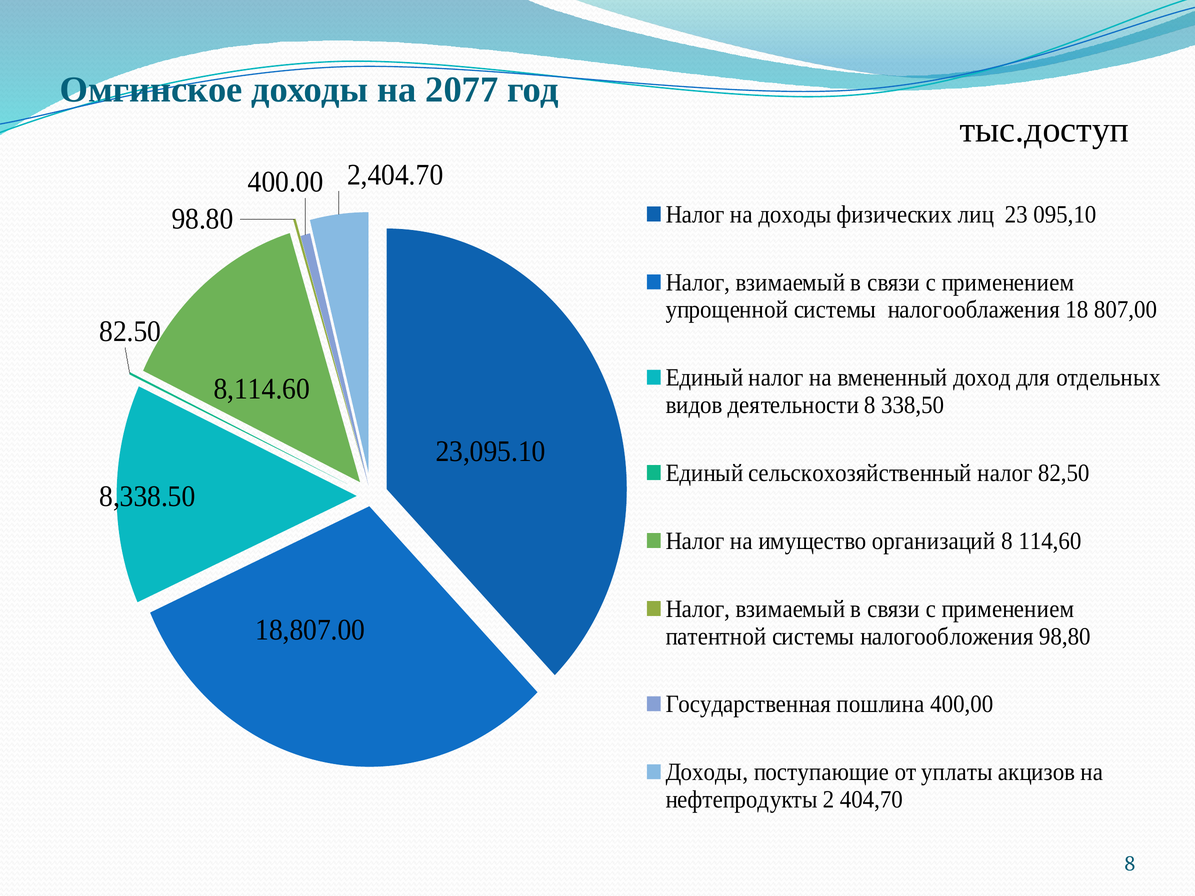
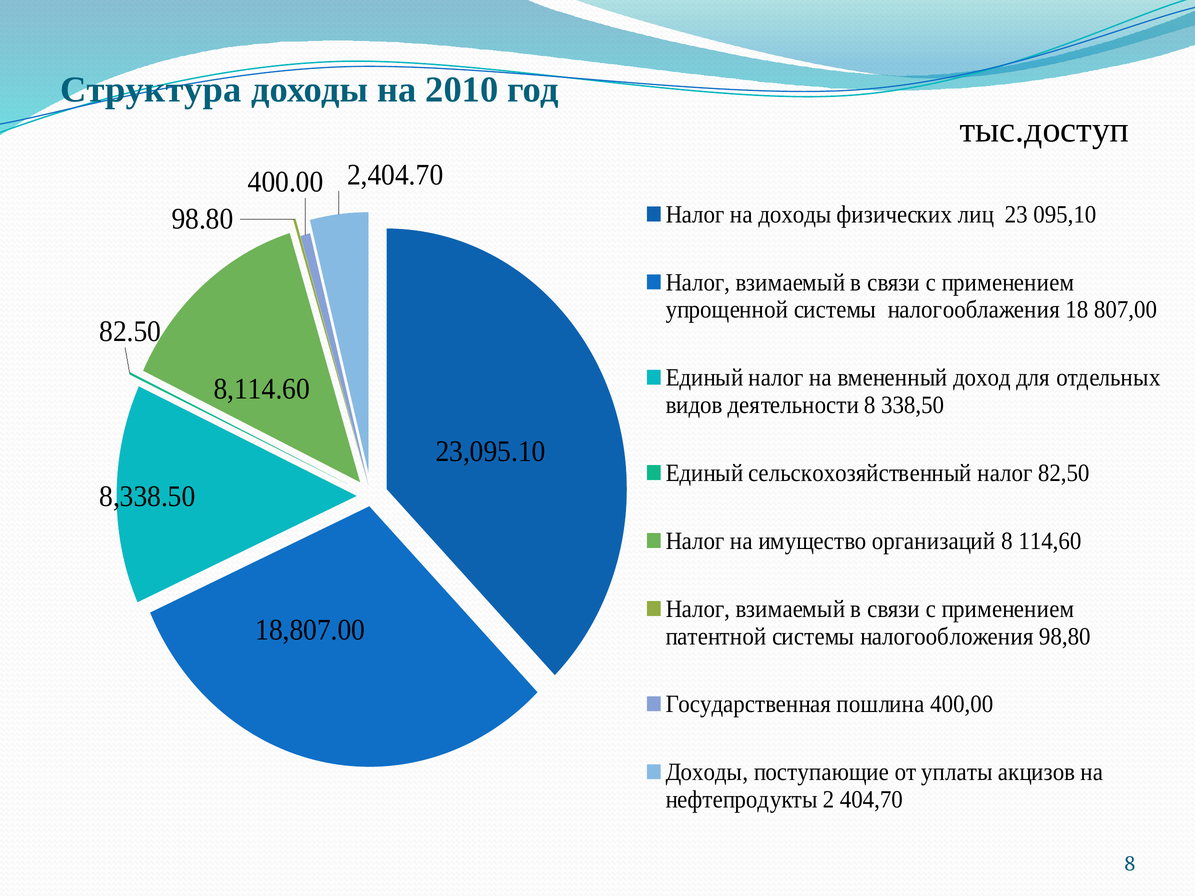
Омгинское: Омгинское -> Структура
2077: 2077 -> 2010
